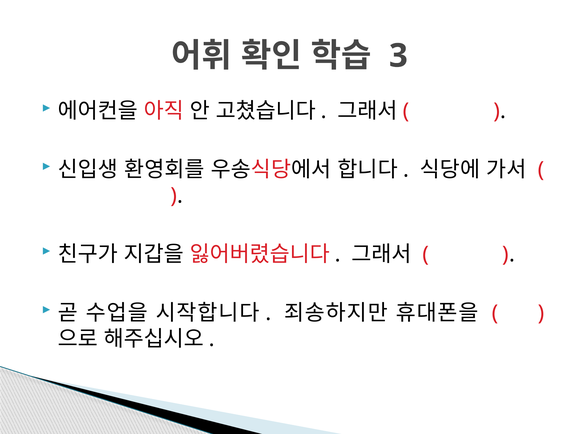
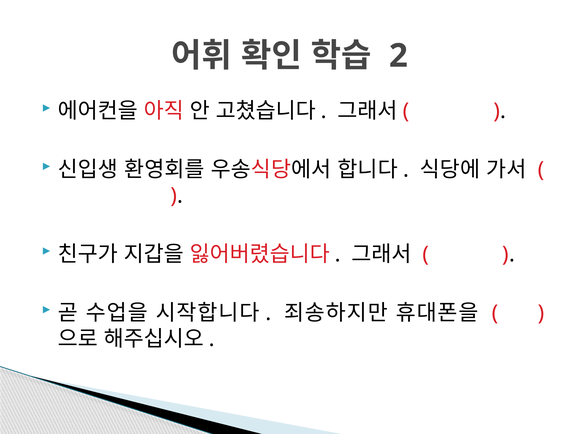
3: 3 -> 2
